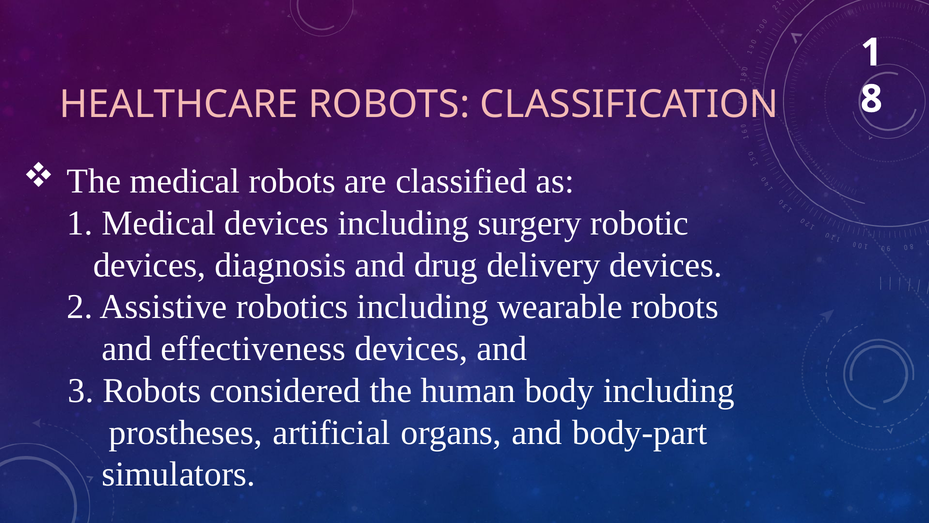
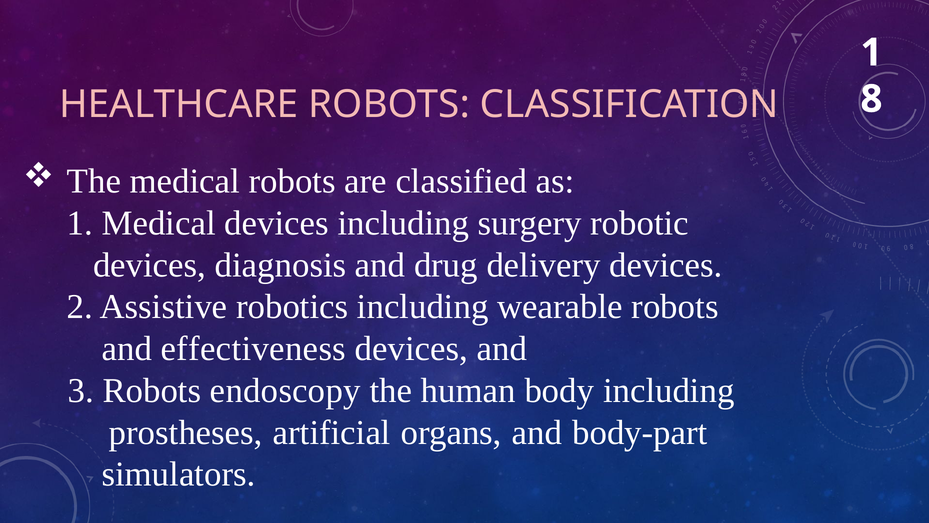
considered: considered -> endoscopy
